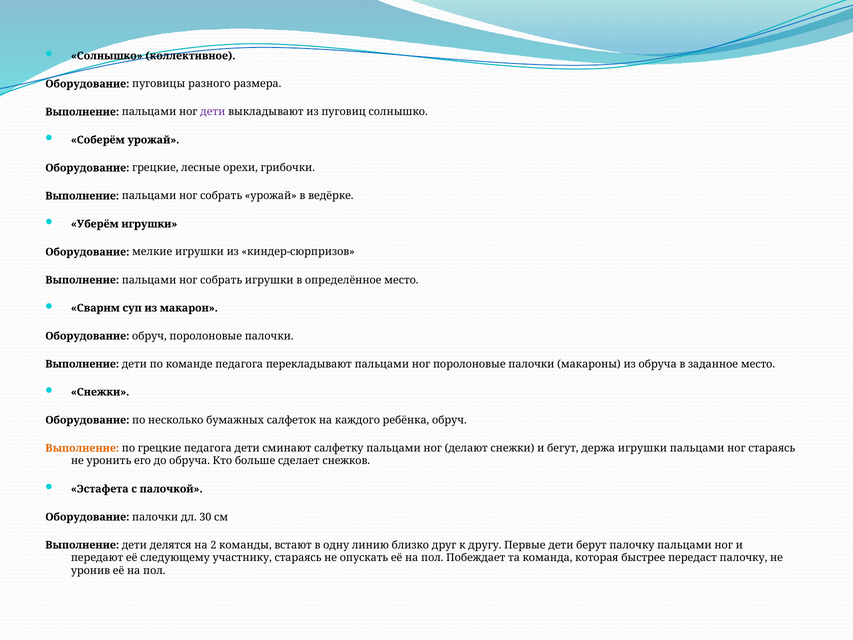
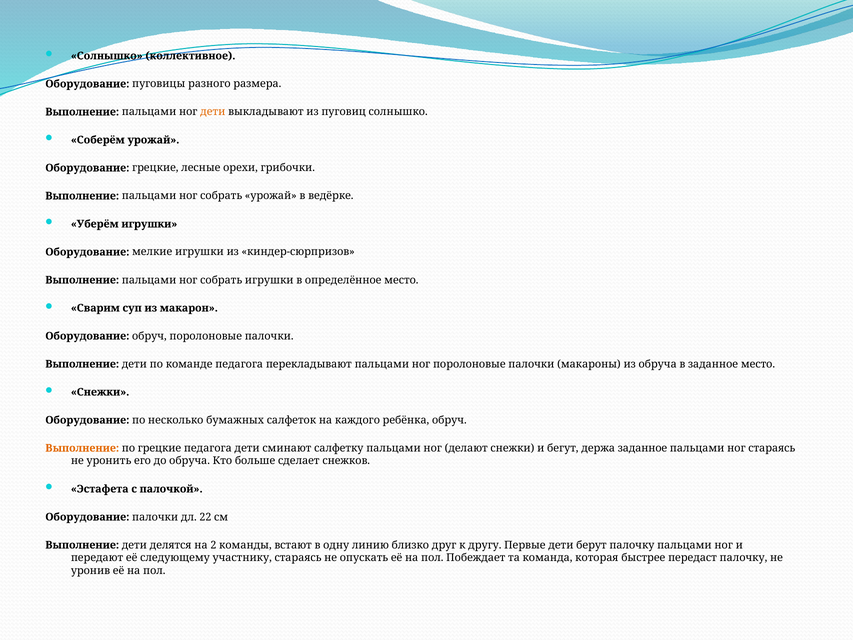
дети at (213, 112) colour: purple -> orange
держа игрушки: игрушки -> заданное
30: 30 -> 22
